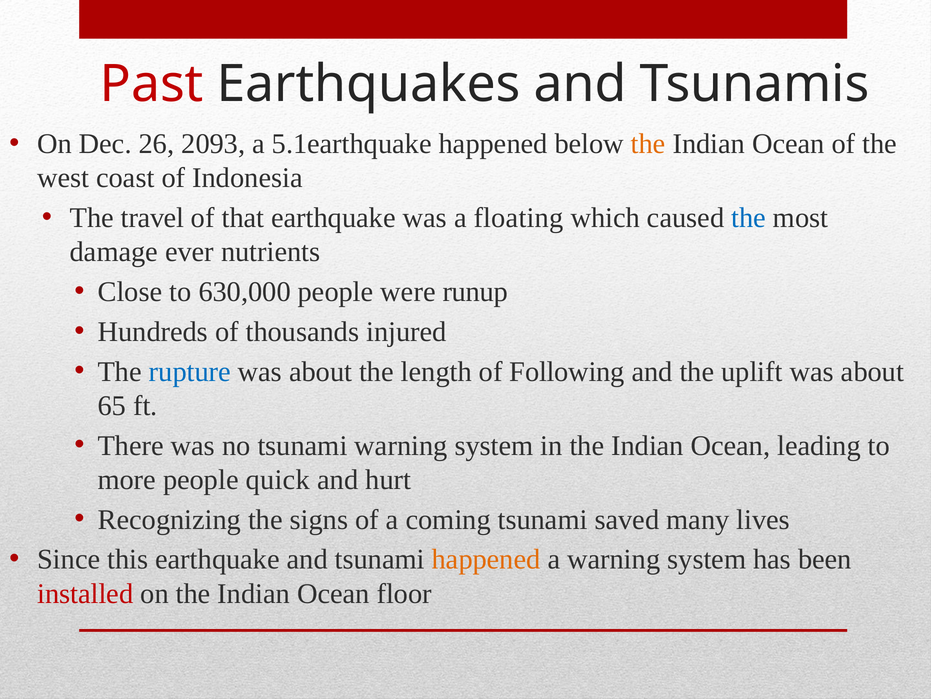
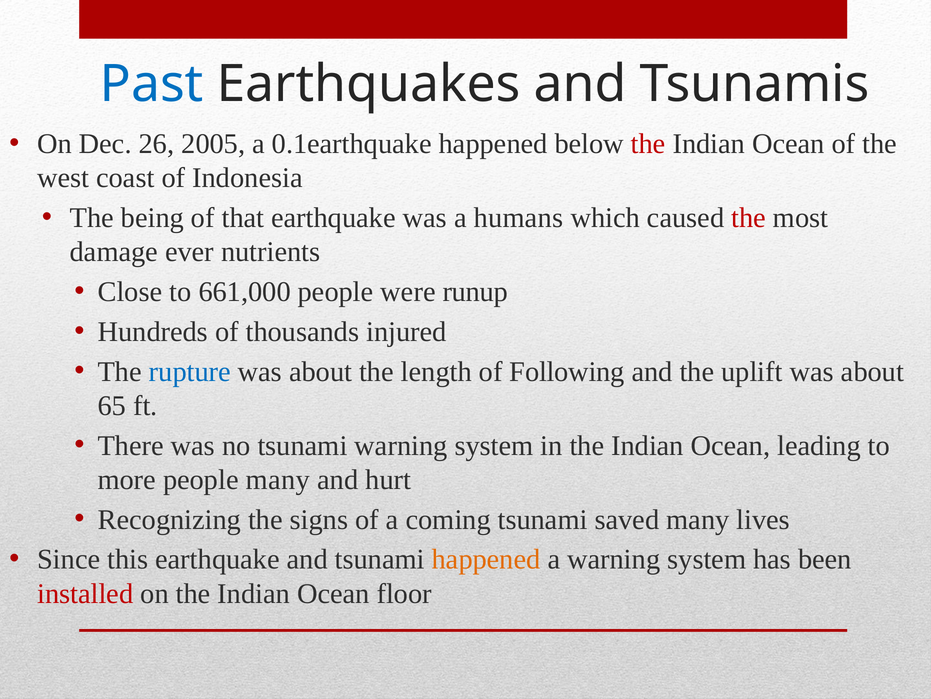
Past colour: red -> blue
2093: 2093 -> 2005
5.1earthquake: 5.1earthquake -> 0.1earthquake
the at (648, 144) colour: orange -> red
travel: travel -> being
floating: floating -> humans
the at (749, 218) colour: blue -> red
630,000: 630,000 -> 661,000
people quick: quick -> many
